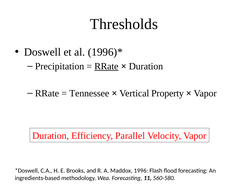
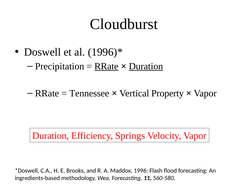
Thresholds: Thresholds -> Cloudburst
Duration at (146, 66) underline: none -> present
Parallel: Parallel -> Springs
